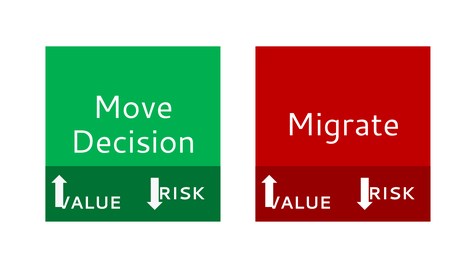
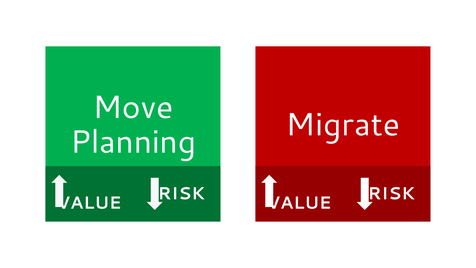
Decision: Decision -> Planning
